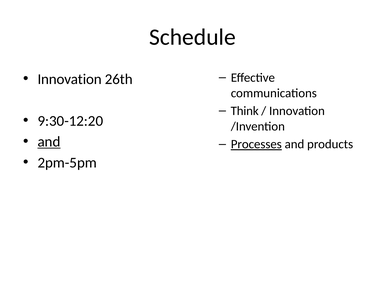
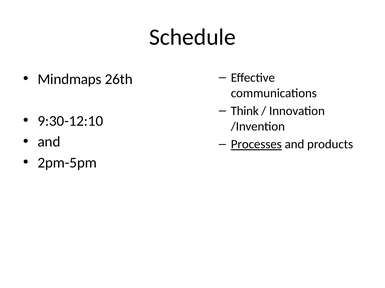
Innovation at (70, 79): Innovation -> Mindmaps
9:30-12:20: 9:30-12:20 -> 9:30-12:10
and at (49, 142) underline: present -> none
